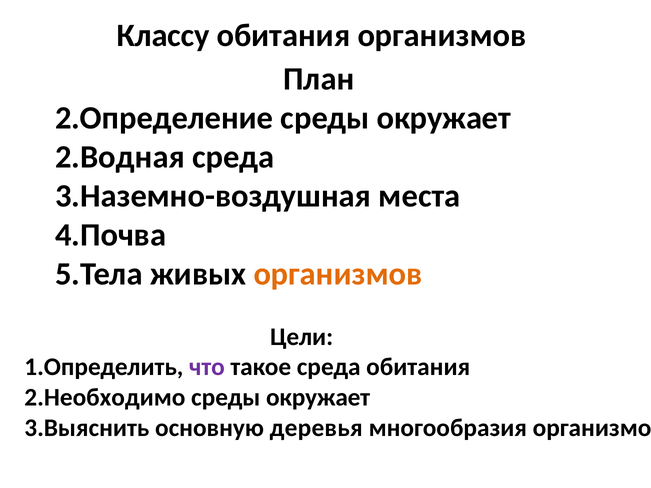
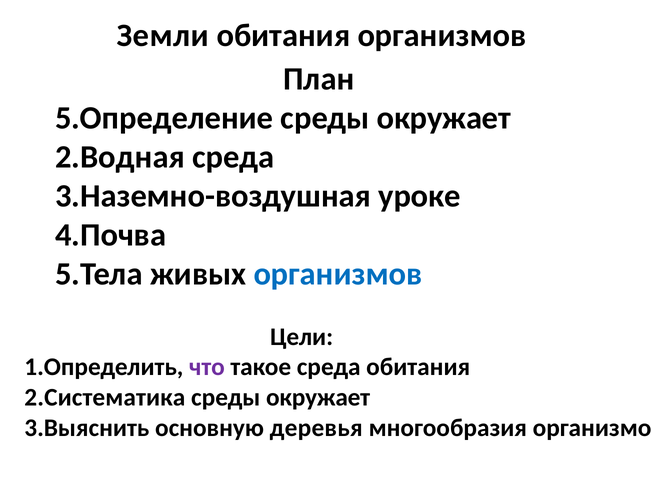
Классу: Классу -> Земли
2.Определение: 2.Определение -> 5.Определение
места: места -> уроке
организмов at (338, 274) colour: orange -> blue
2.Необходимо: 2.Необходимо -> 2.Систематика
